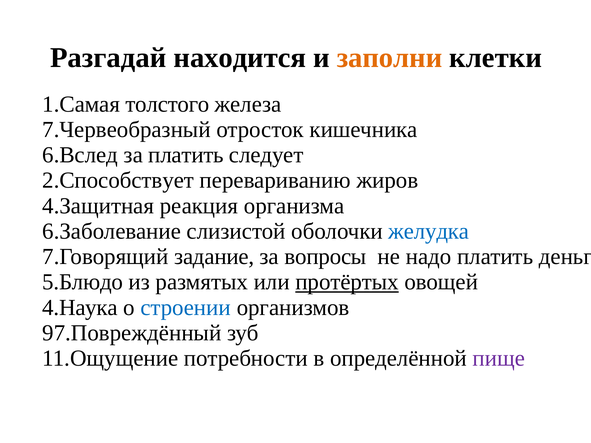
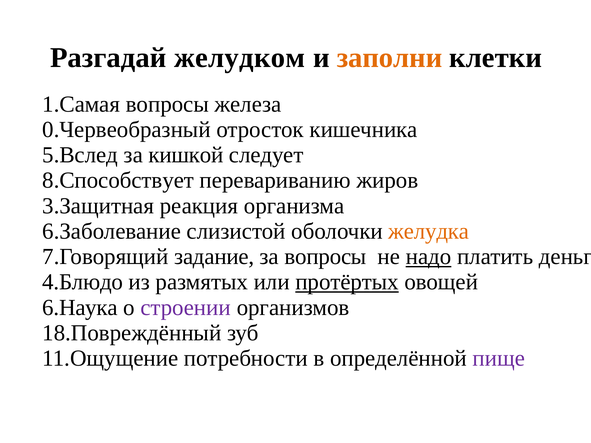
находится: находится -> желудком
1.Самая толстого: толстого -> вопросы
7.Червеобразный: 7.Червеобразный -> 0.Червеобразный
6.Вслед: 6.Вслед -> 5.Вслед
за платить: платить -> кишкой
2.Способствует: 2.Способствует -> 8.Способствует
4.Защитная: 4.Защитная -> 3.Защитная
желудка colour: blue -> orange
надо underline: none -> present
5.Блюдо: 5.Блюдо -> 4.Блюдо
4.Наука: 4.Наука -> 6.Наука
строении colour: blue -> purple
97.Повреждённый: 97.Повреждённый -> 18.Повреждённый
